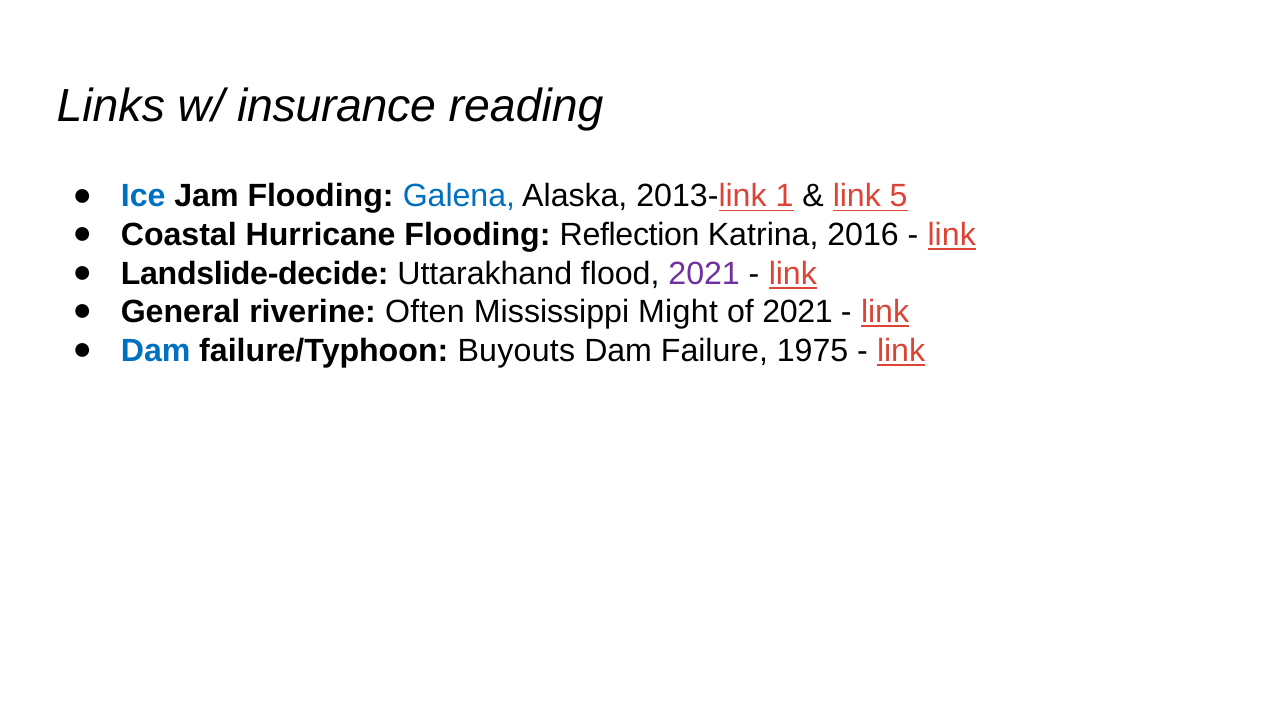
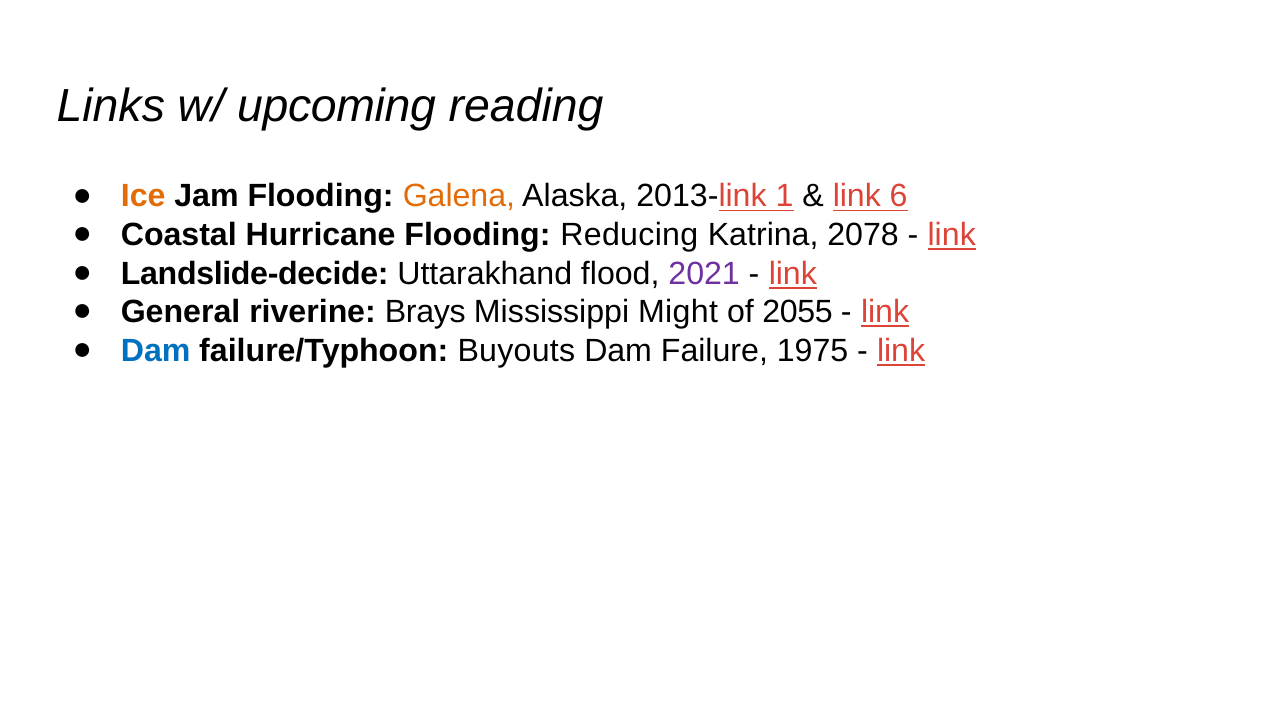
insurance: insurance -> upcoming
Ice colour: blue -> orange
Galena colour: blue -> orange
5: 5 -> 6
Reflection: Reflection -> Reducing
2016: 2016 -> 2078
Often: Often -> Brays
of 2021: 2021 -> 2055
